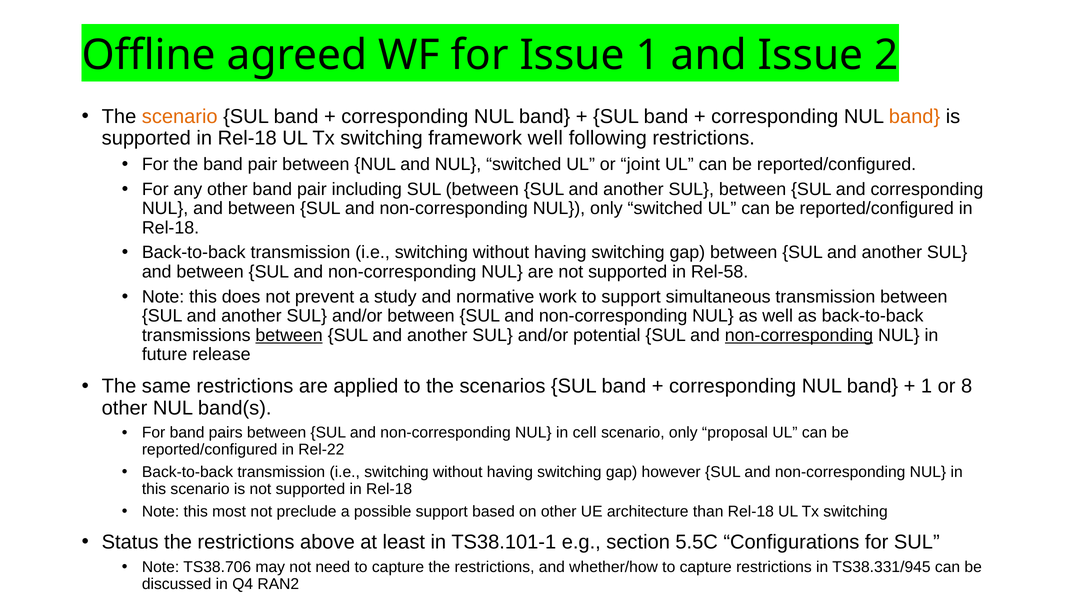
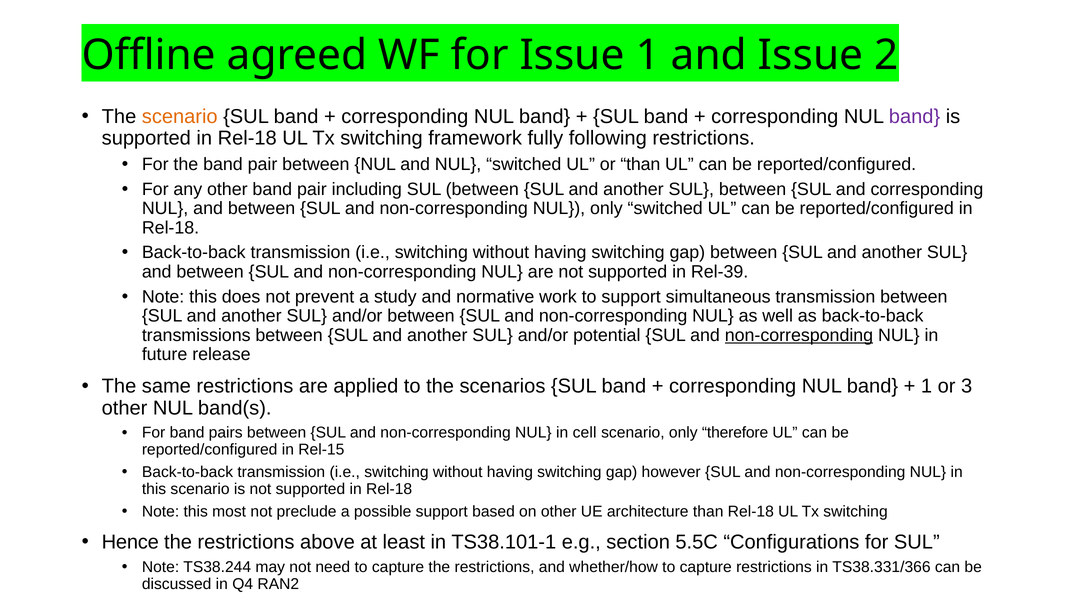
band at (915, 116) colour: orange -> purple
framework well: well -> fully
or joint: joint -> than
Rel-58: Rel-58 -> Rel-39
between at (289, 335) underline: present -> none
8: 8 -> 3
proposal: proposal -> therefore
Rel-22: Rel-22 -> Rel-15
Status: Status -> Hence
TS38.706: TS38.706 -> TS38.244
TS38.331/945: TS38.331/945 -> TS38.331/366
